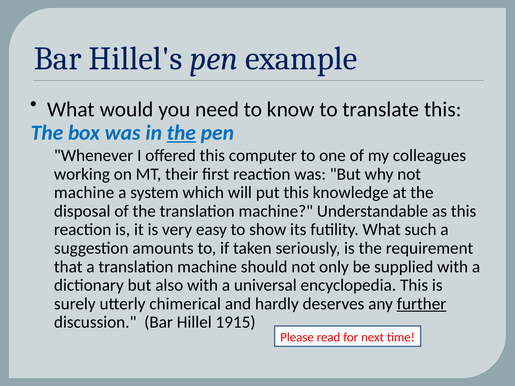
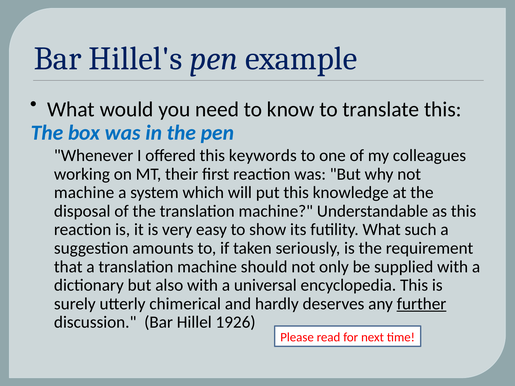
the at (181, 133) underline: present -> none
computer: computer -> keywords
1915: 1915 -> 1926
